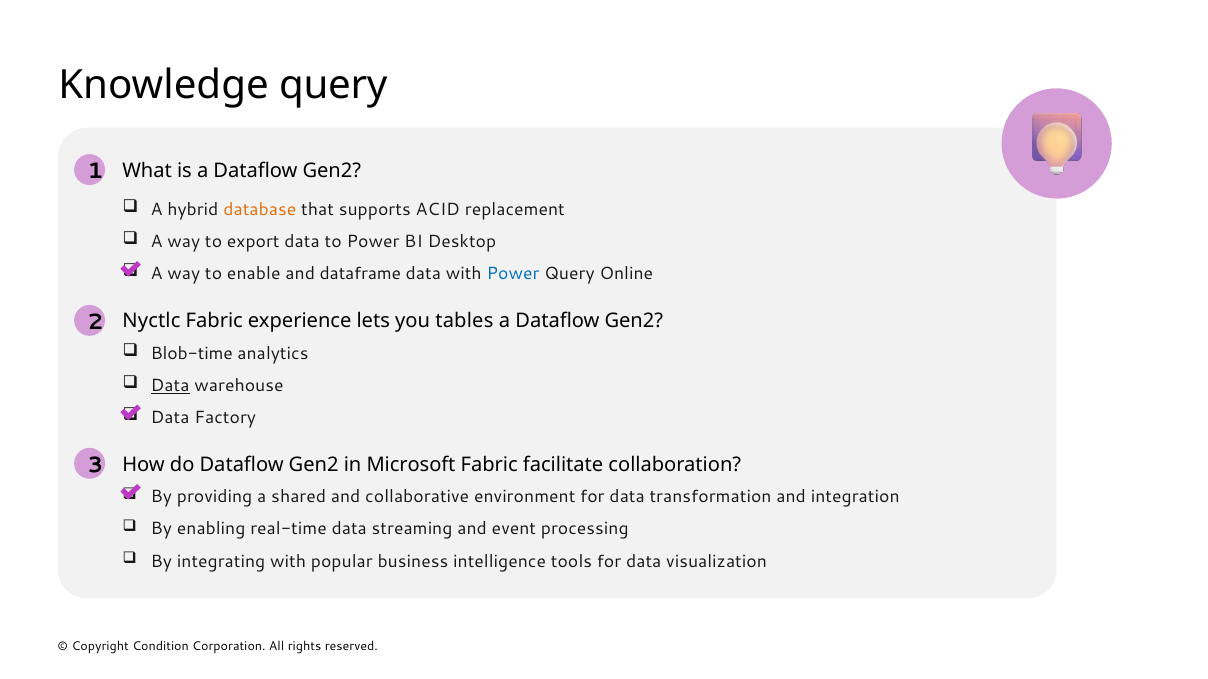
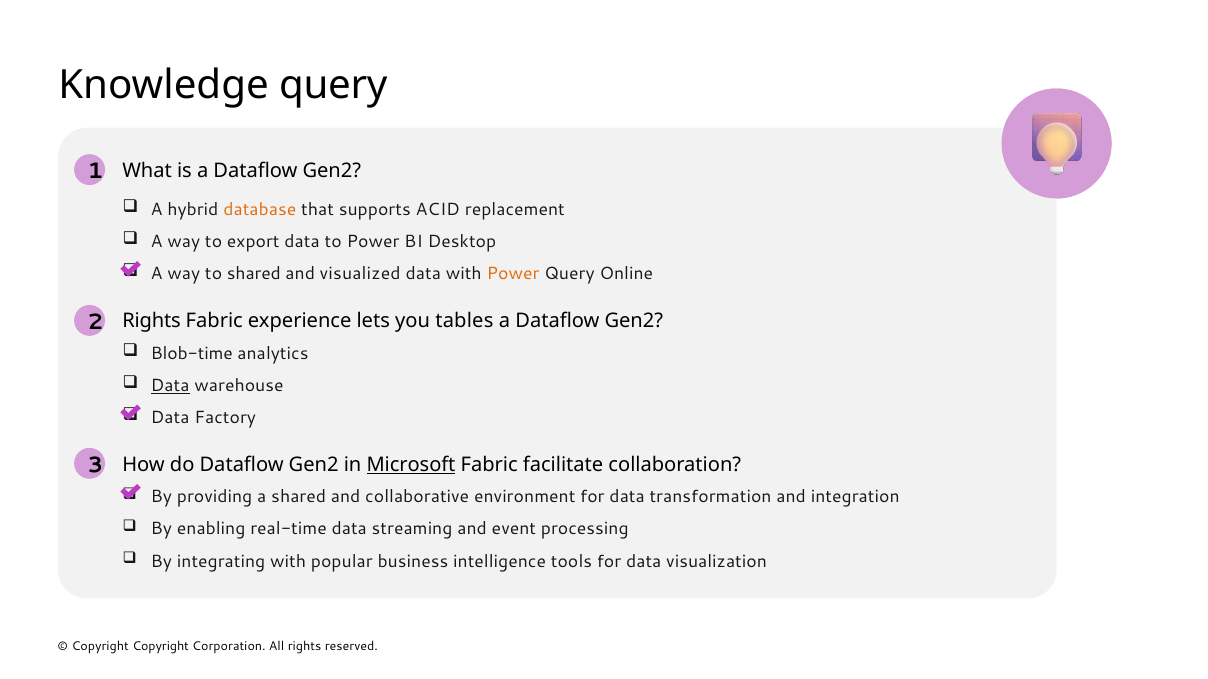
to enable: enable -> shared
dataframe: dataframe -> visualized
Power at (513, 274) colour: blue -> orange
Nyctlc at (151, 322): Nyctlc -> Rights
Microsoft underline: none -> present
Condition at (161, 647): Condition -> Copyright
